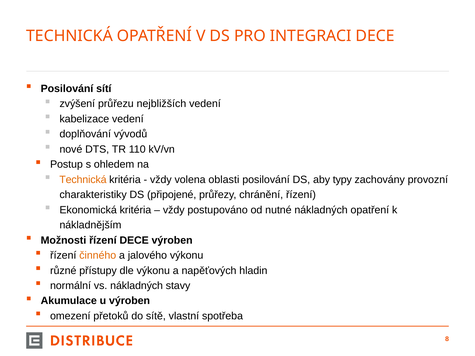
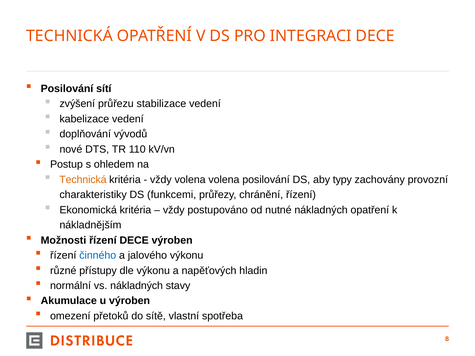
nejbližších: nejbližších -> stabilizace
volena oblasti: oblasti -> volena
připojené: připojené -> funkcemi
činného colour: orange -> blue
